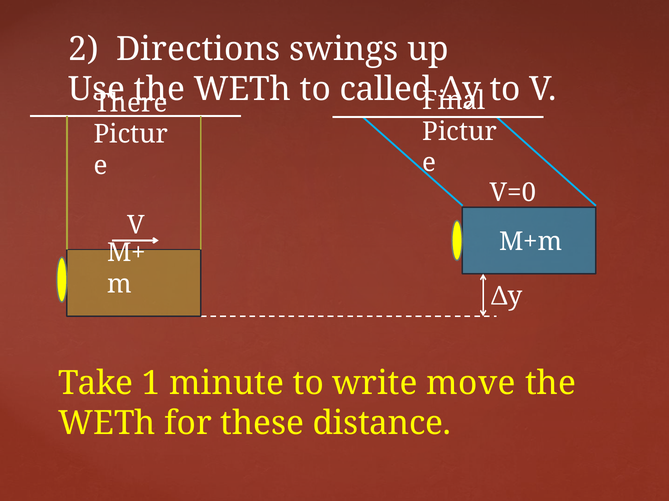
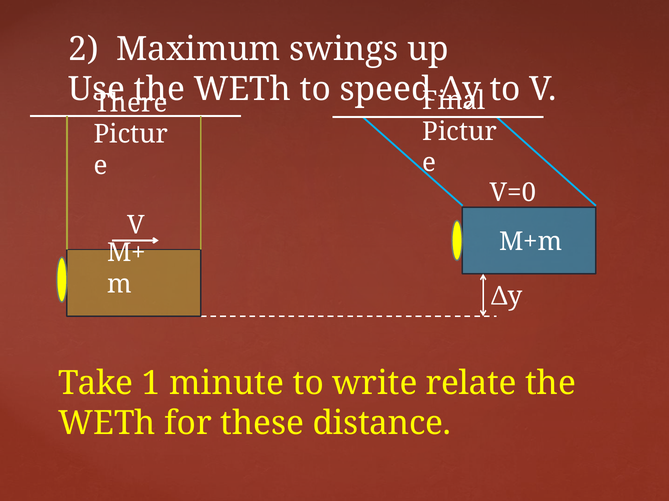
Directions: Directions -> Maximum
called: called -> speed
move: move -> relate
